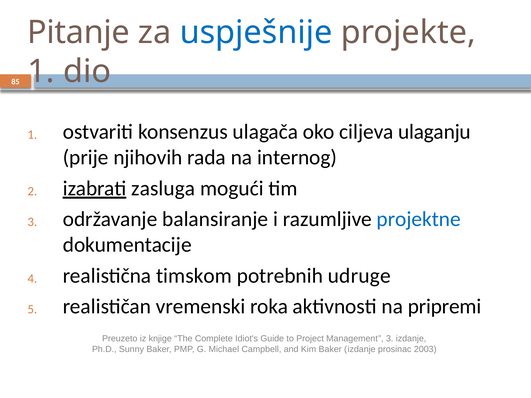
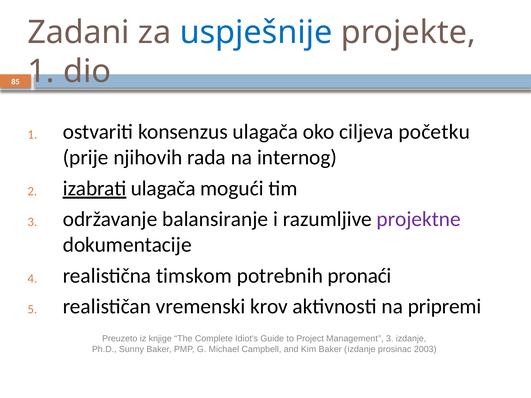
Pitanje: Pitanje -> Zadani
ulaganju: ulaganju -> početku
izabrati zasluga: zasluga -> ulagača
projektne colour: blue -> purple
udruge: udruge -> pronaći
roka: roka -> krov
